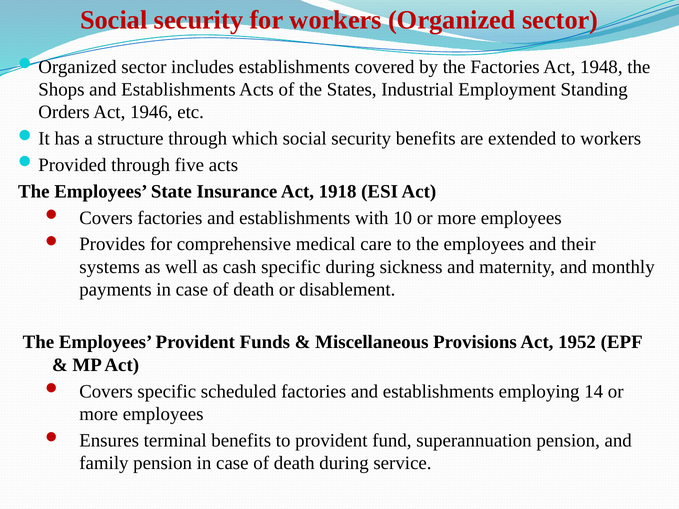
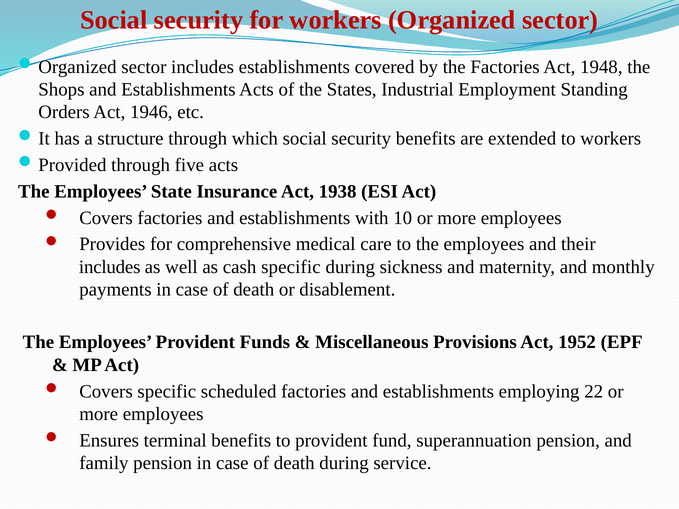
1918: 1918 -> 1938
systems at (110, 267): systems -> includes
14: 14 -> 22
